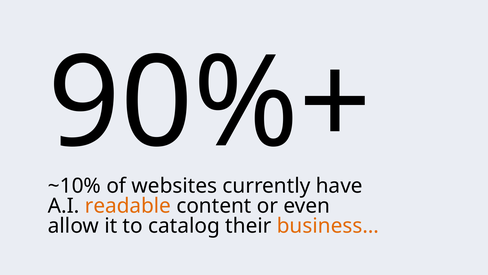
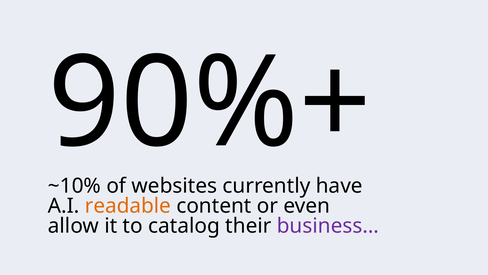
business… colour: orange -> purple
